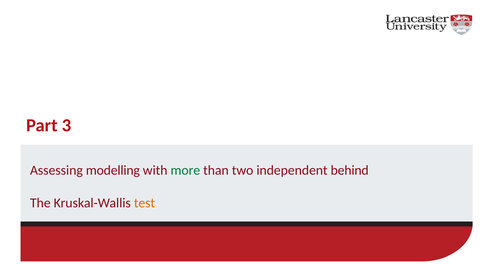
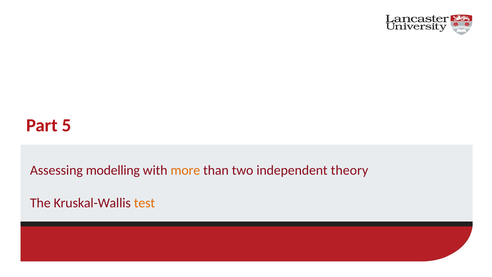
3: 3 -> 5
more colour: green -> orange
behind: behind -> theory
